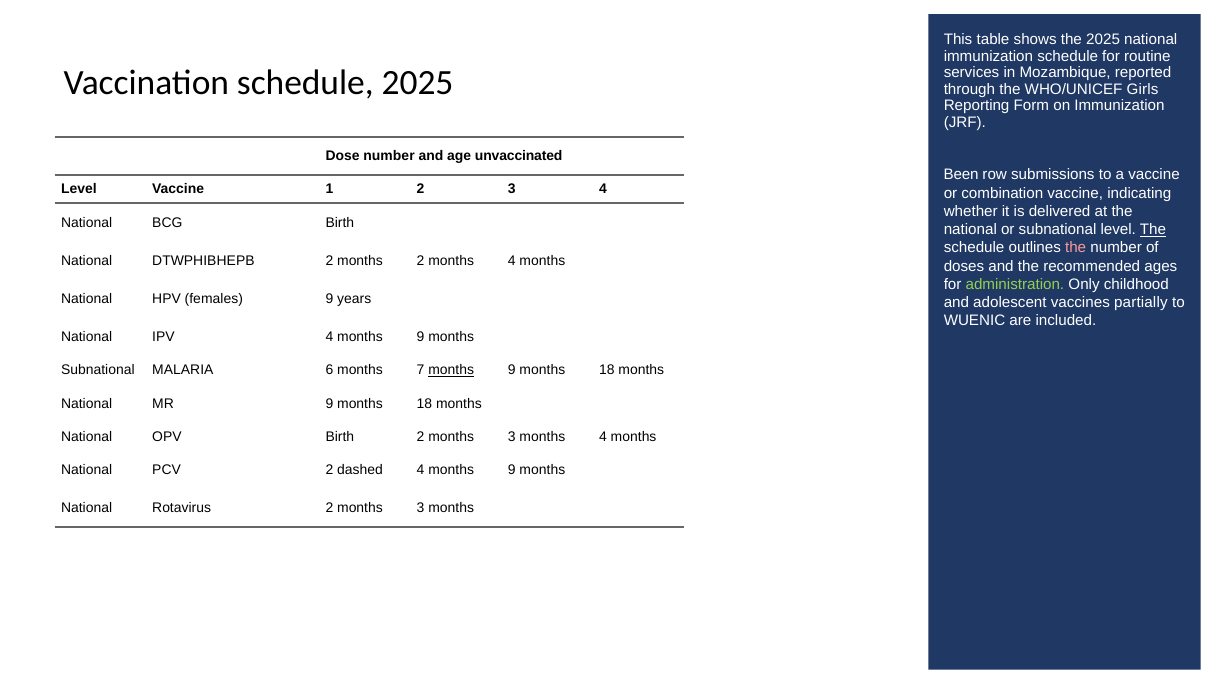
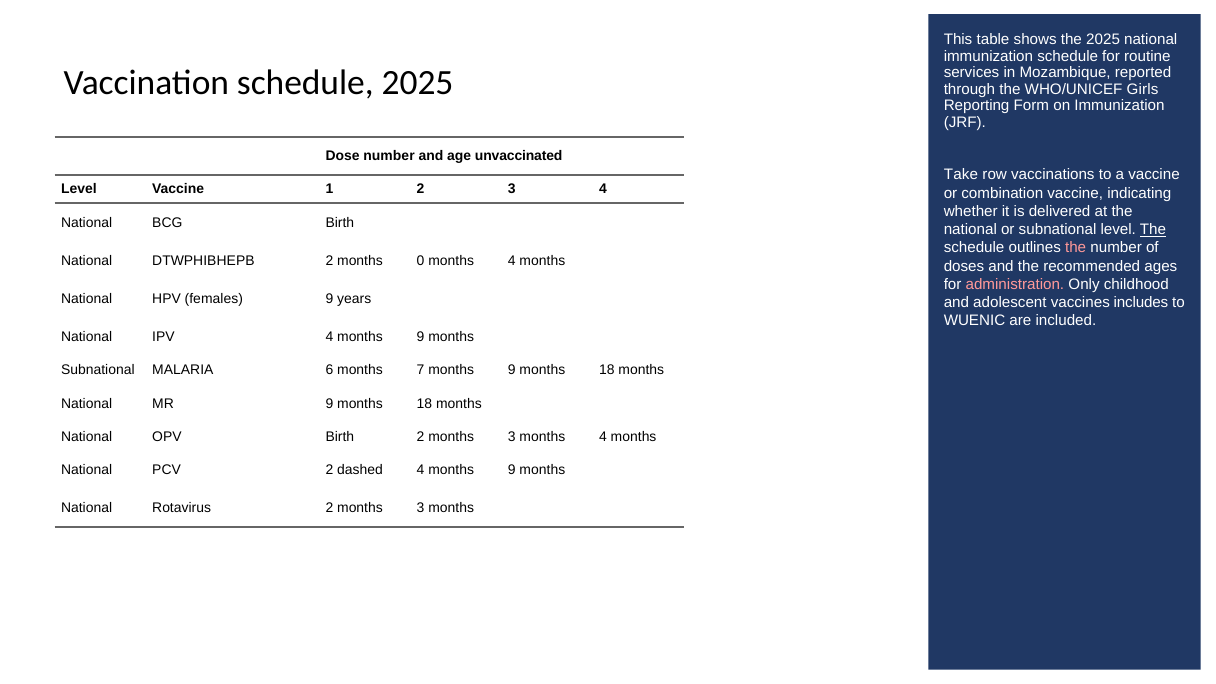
Been: Been -> Take
submissions: submissions -> vaccinations
months 2: 2 -> 0
administration colour: light green -> pink
partially: partially -> includes
months at (451, 370) underline: present -> none
